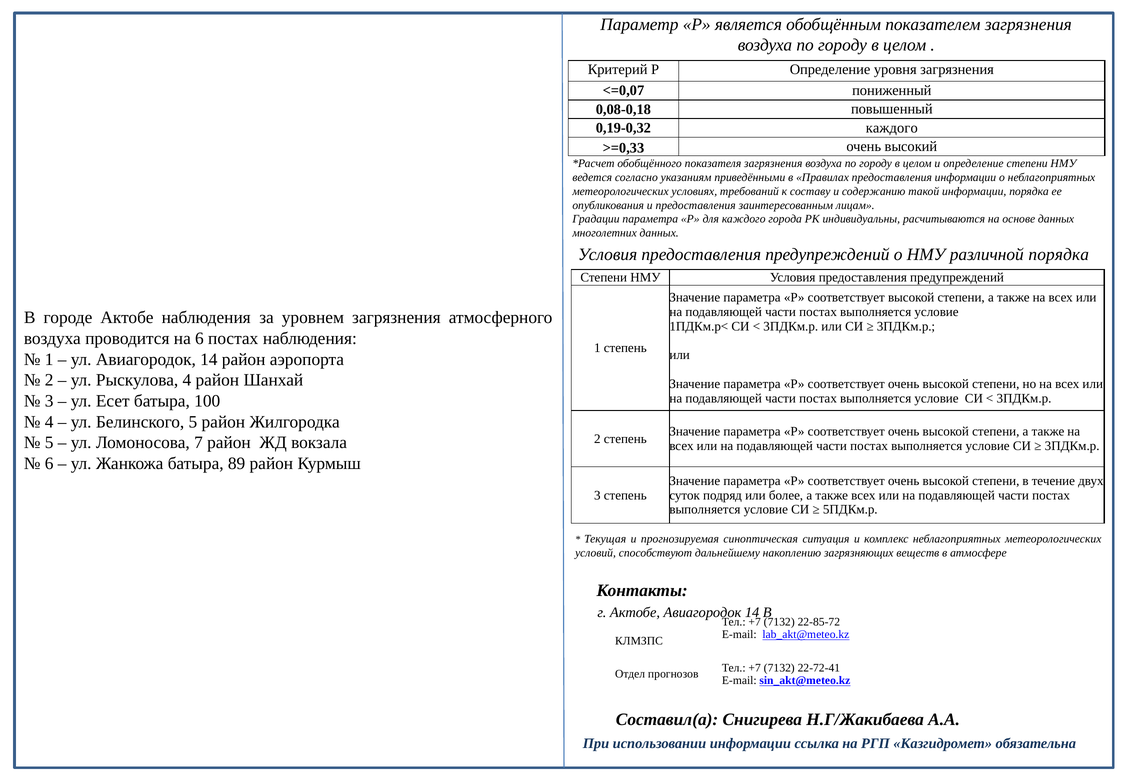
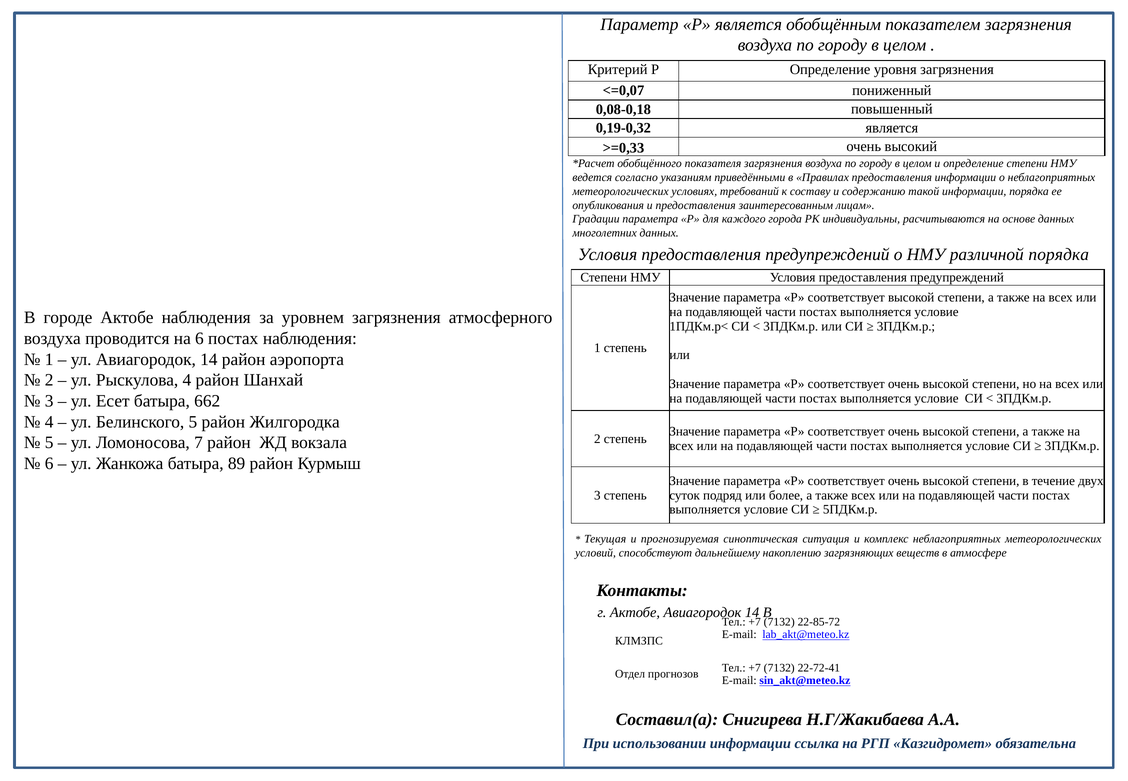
0,19-0,32 каждого: каждого -> является
100: 100 -> 662
